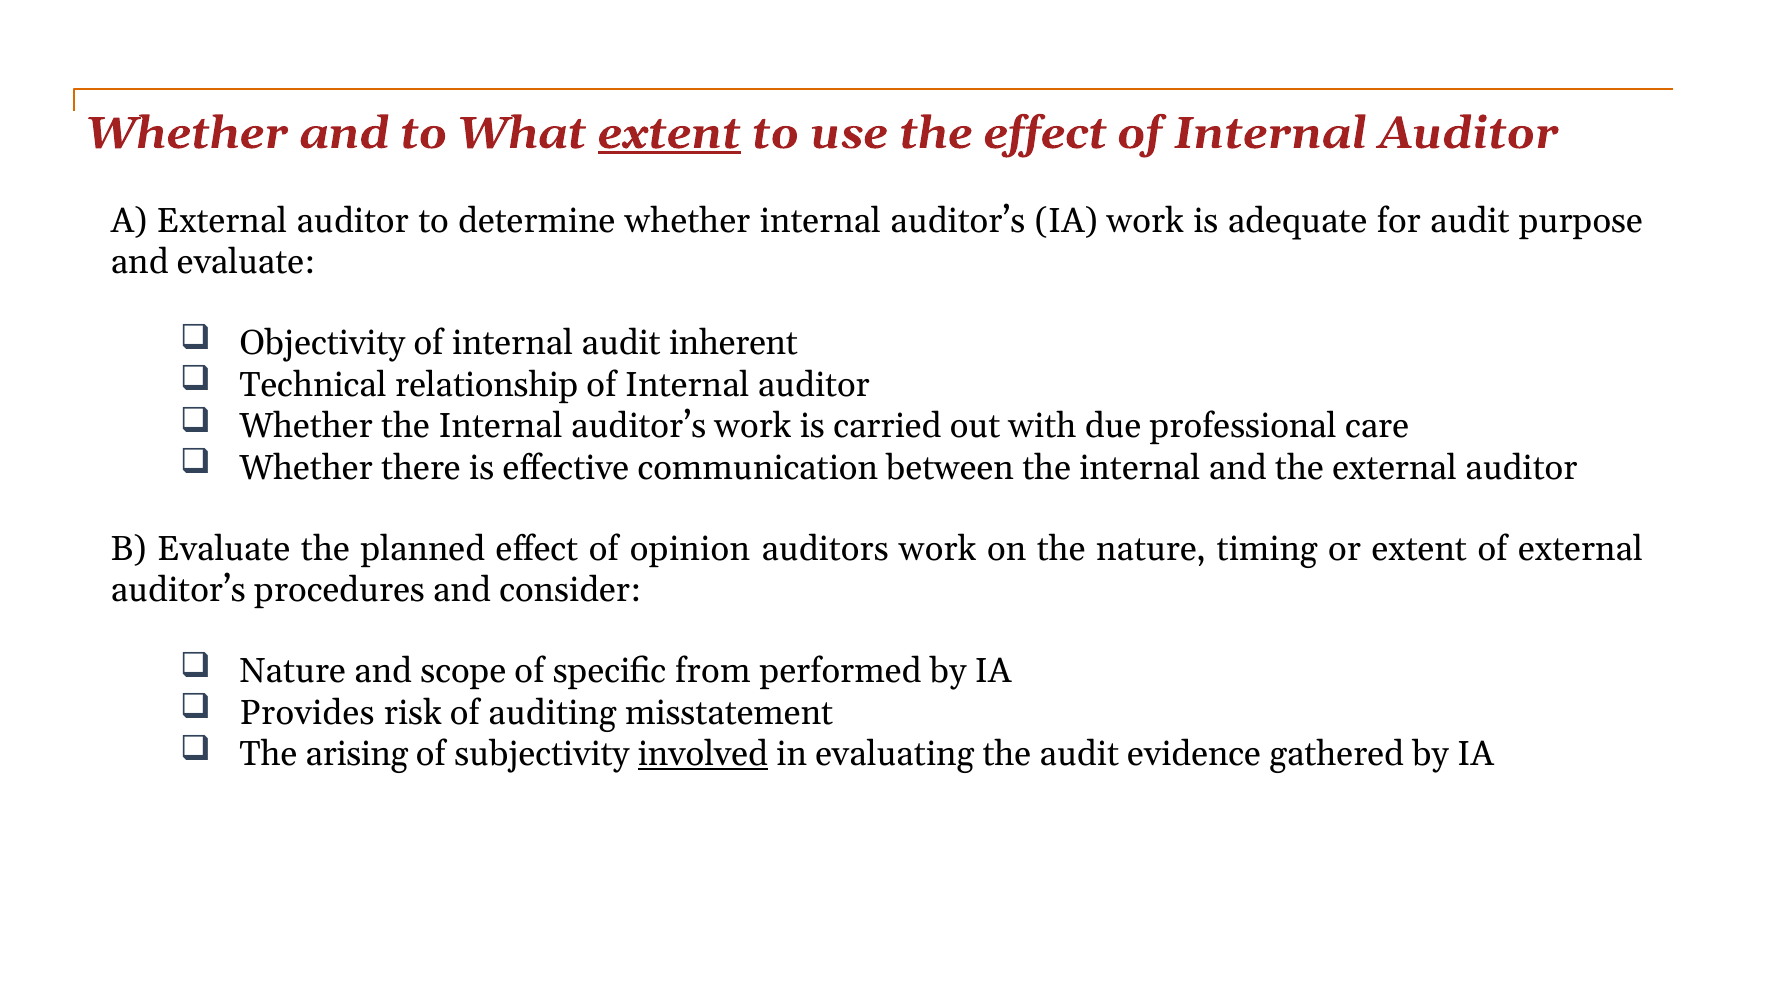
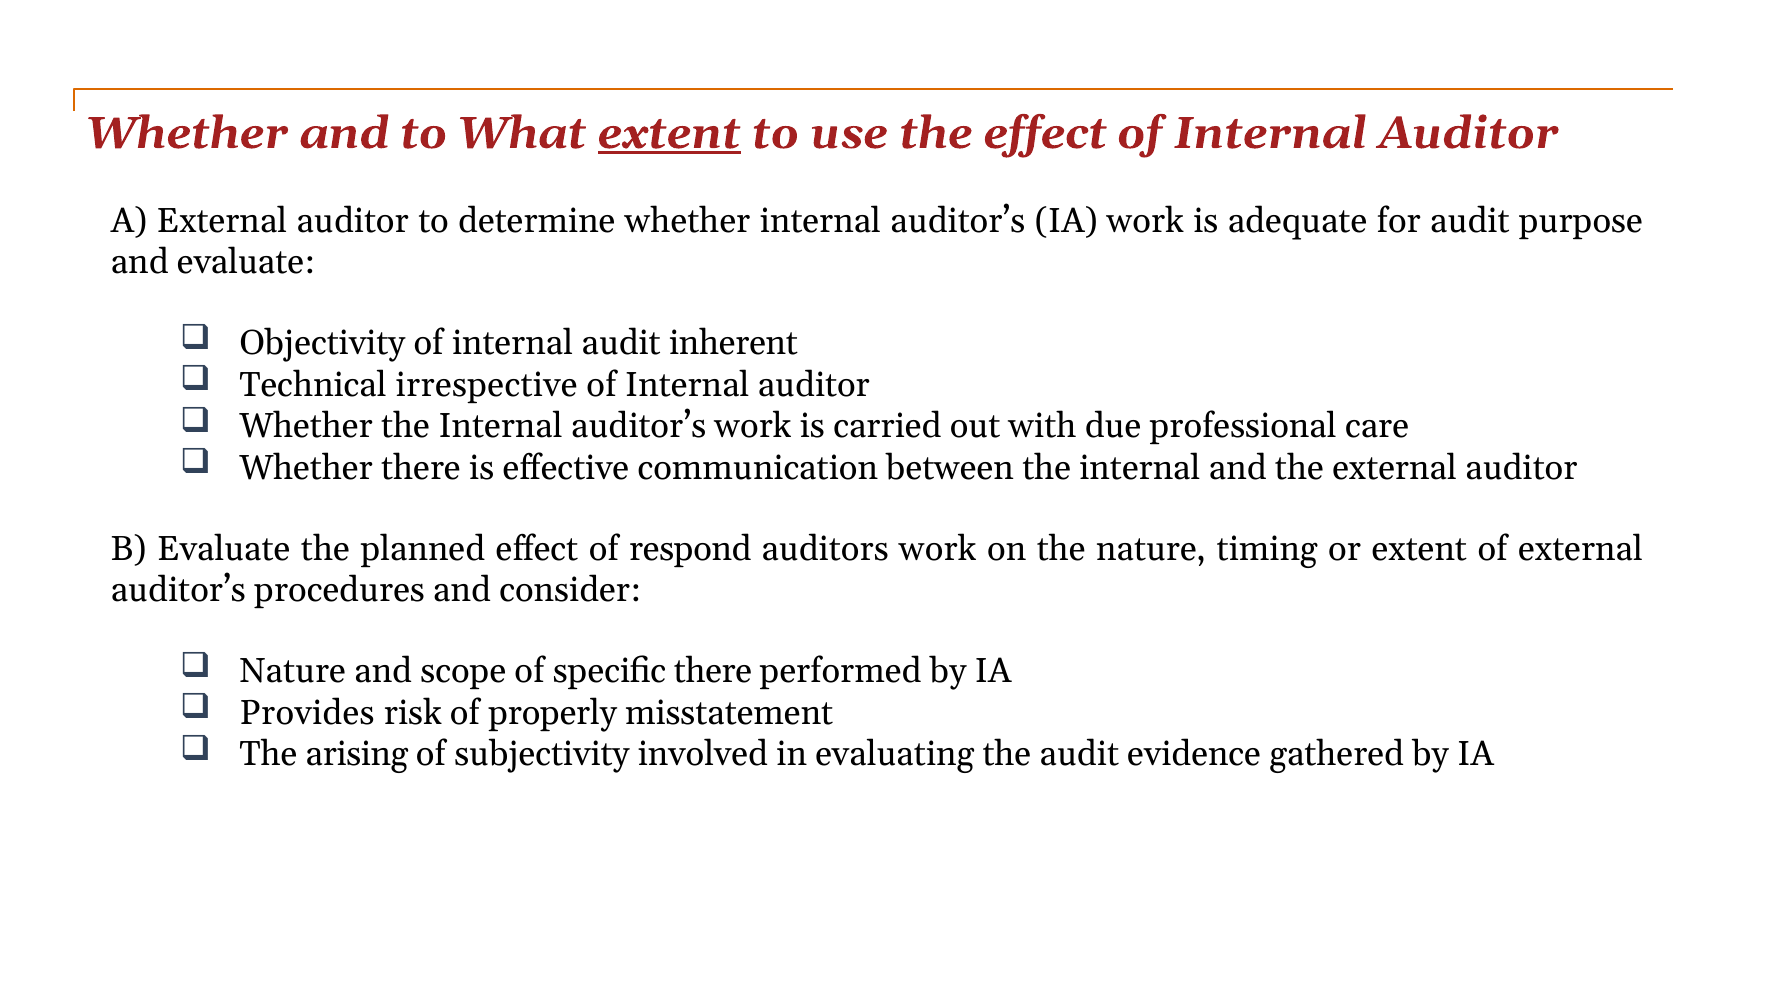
relationship: relationship -> irrespective
opinion: opinion -> respond
specific from: from -> there
auditing: auditing -> properly
involved underline: present -> none
